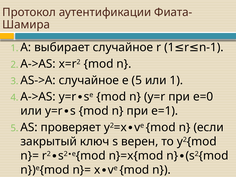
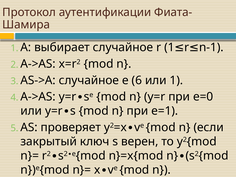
е 5: 5 -> 6
